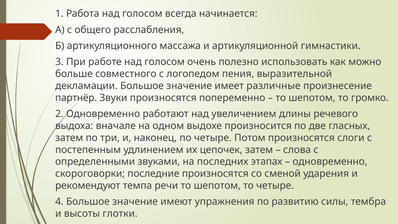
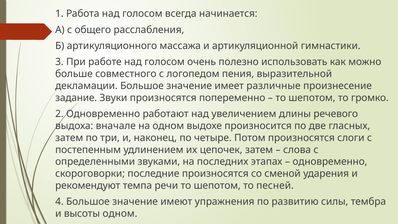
партнёр: партнёр -> задание
то четыре: четыре -> песней
высоты глотки: глотки -> одном
